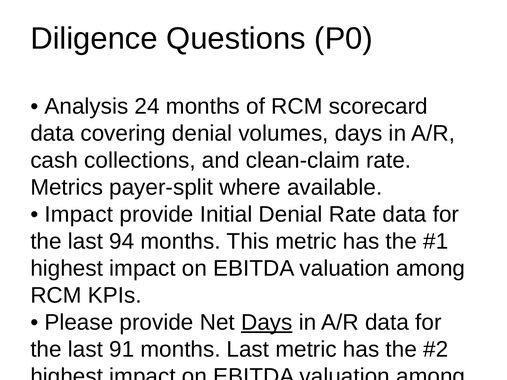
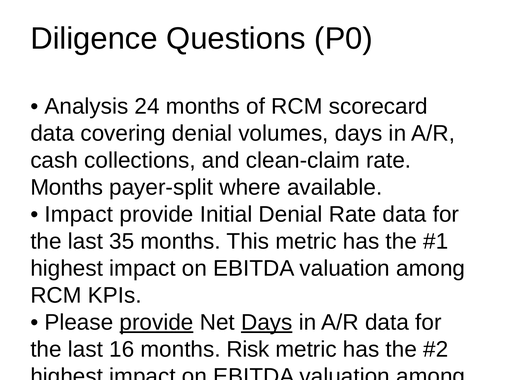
Metrics at (67, 187): Metrics -> Months
94: 94 -> 35
provide at (157, 323) underline: none -> present
91: 91 -> 16
months Last: Last -> Risk
